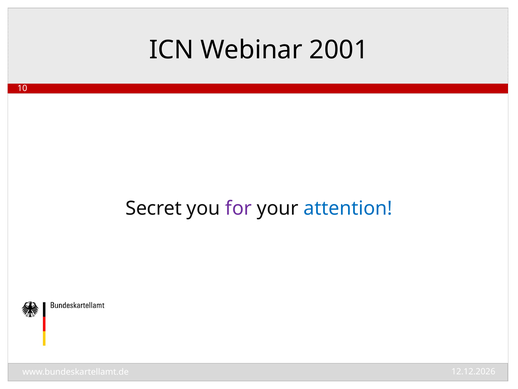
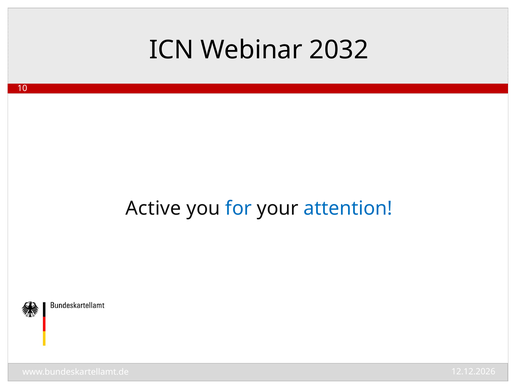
2001: 2001 -> 2032
Secret: Secret -> Active
for colour: purple -> blue
